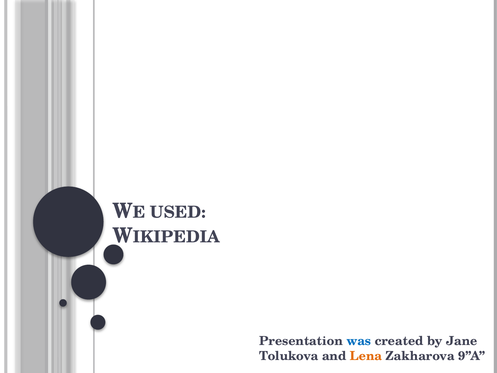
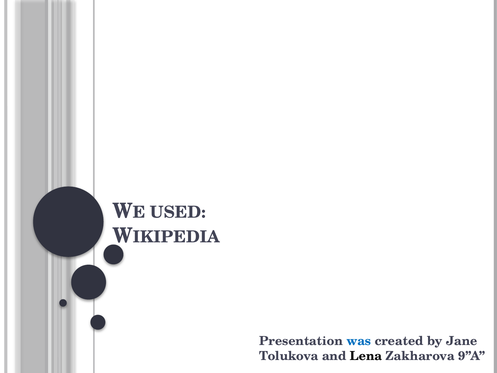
Lena colour: orange -> black
